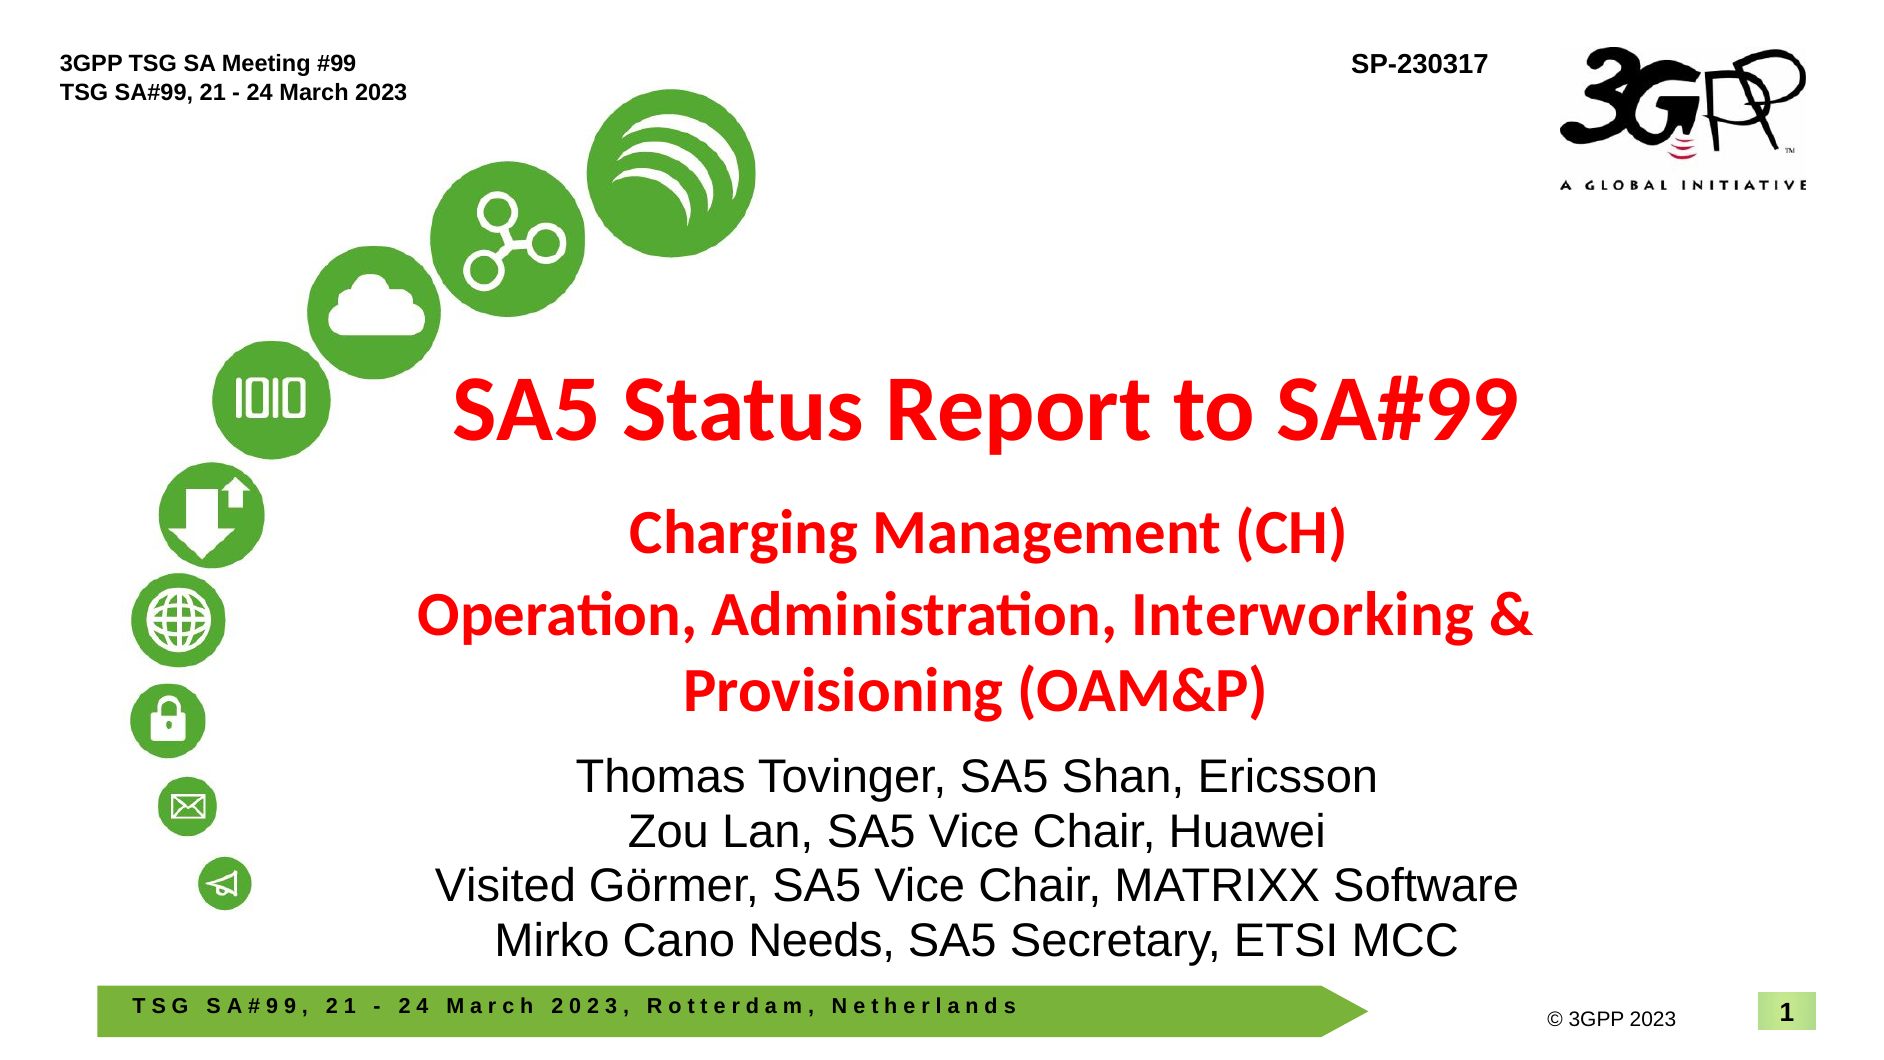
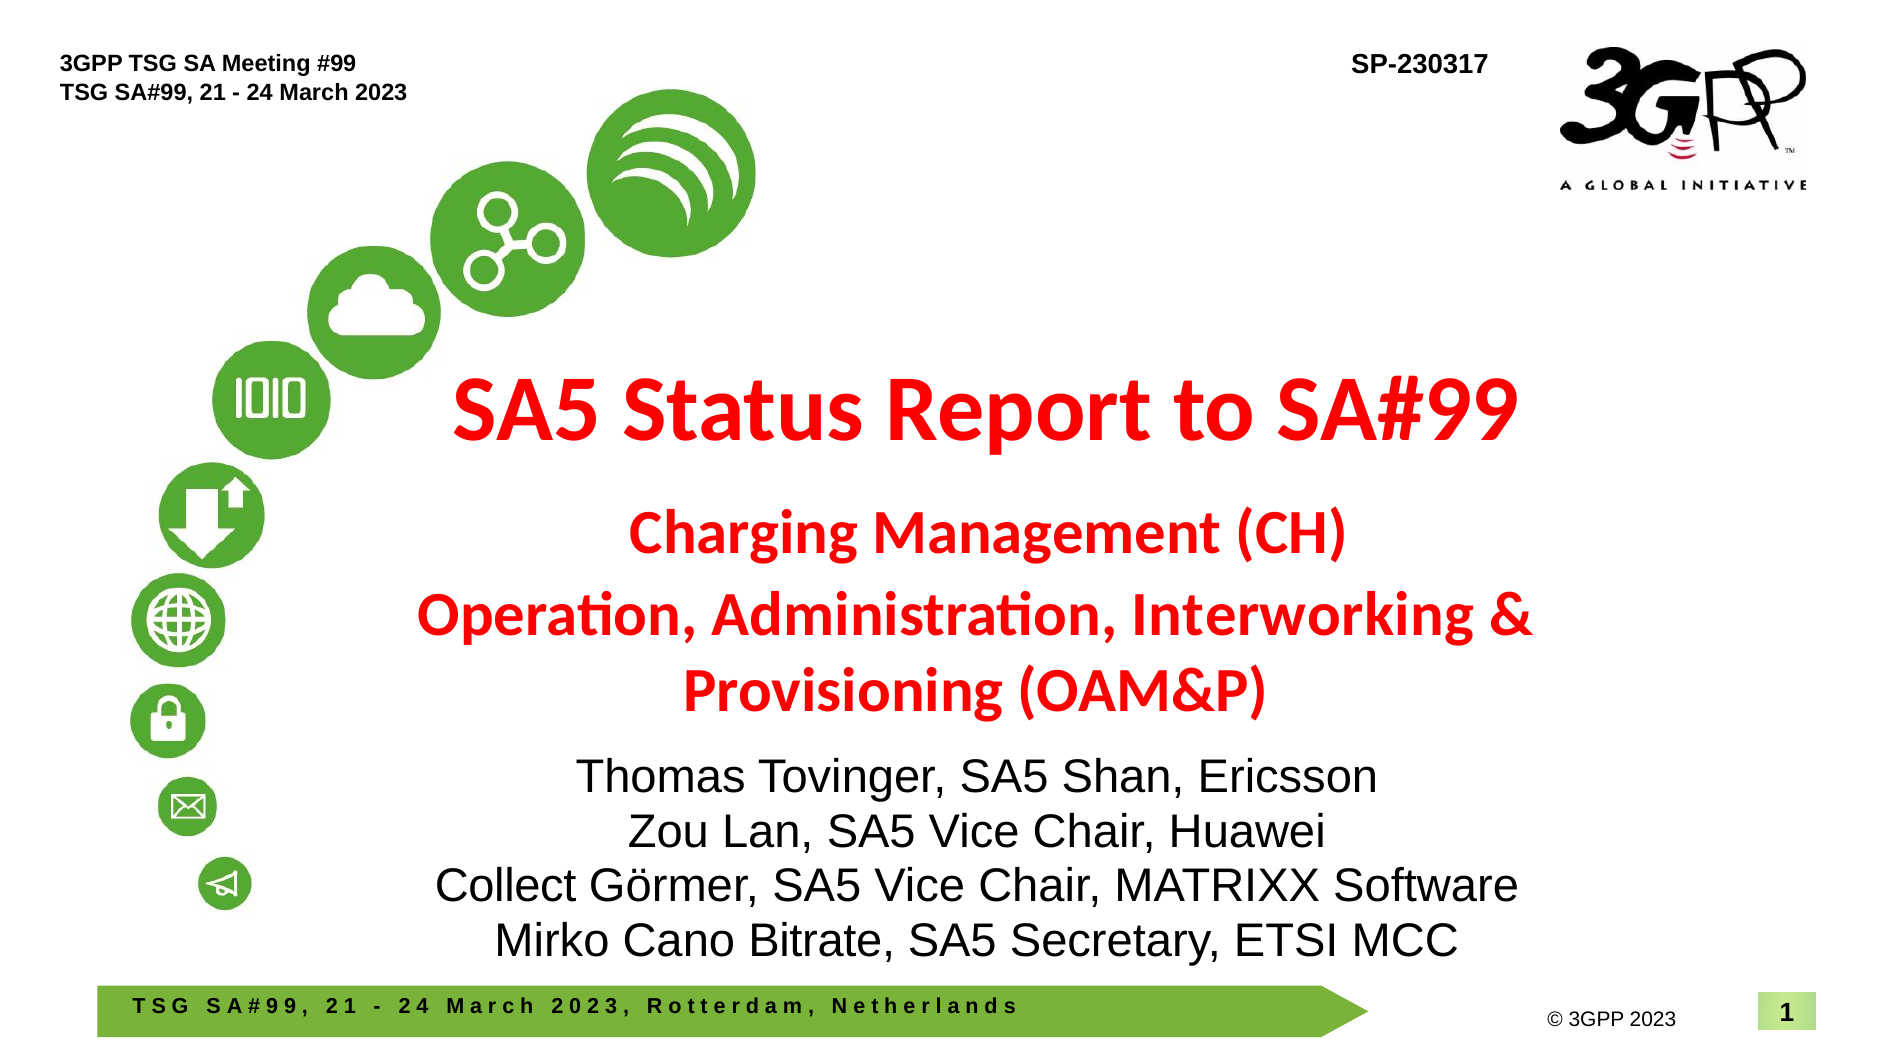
Visited: Visited -> Collect
Needs: Needs -> Bitrate
